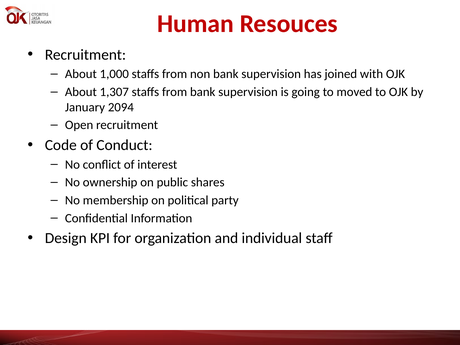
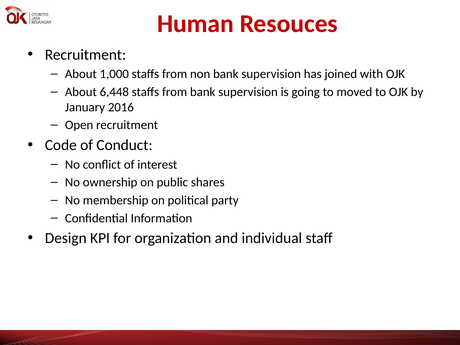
1,307: 1,307 -> 6,448
2094: 2094 -> 2016
